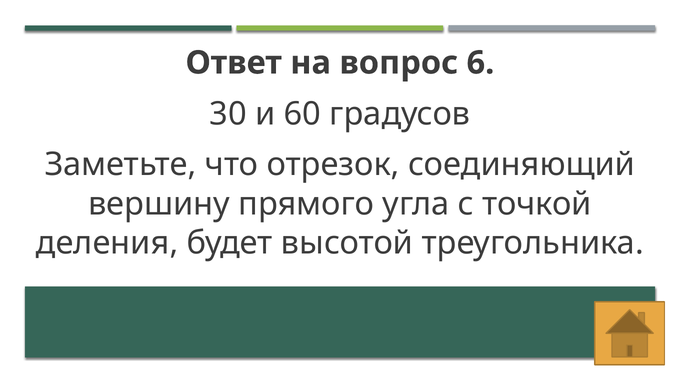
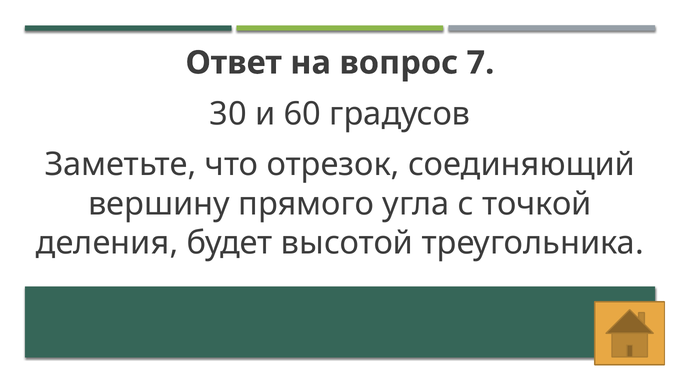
6: 6 -> 7
